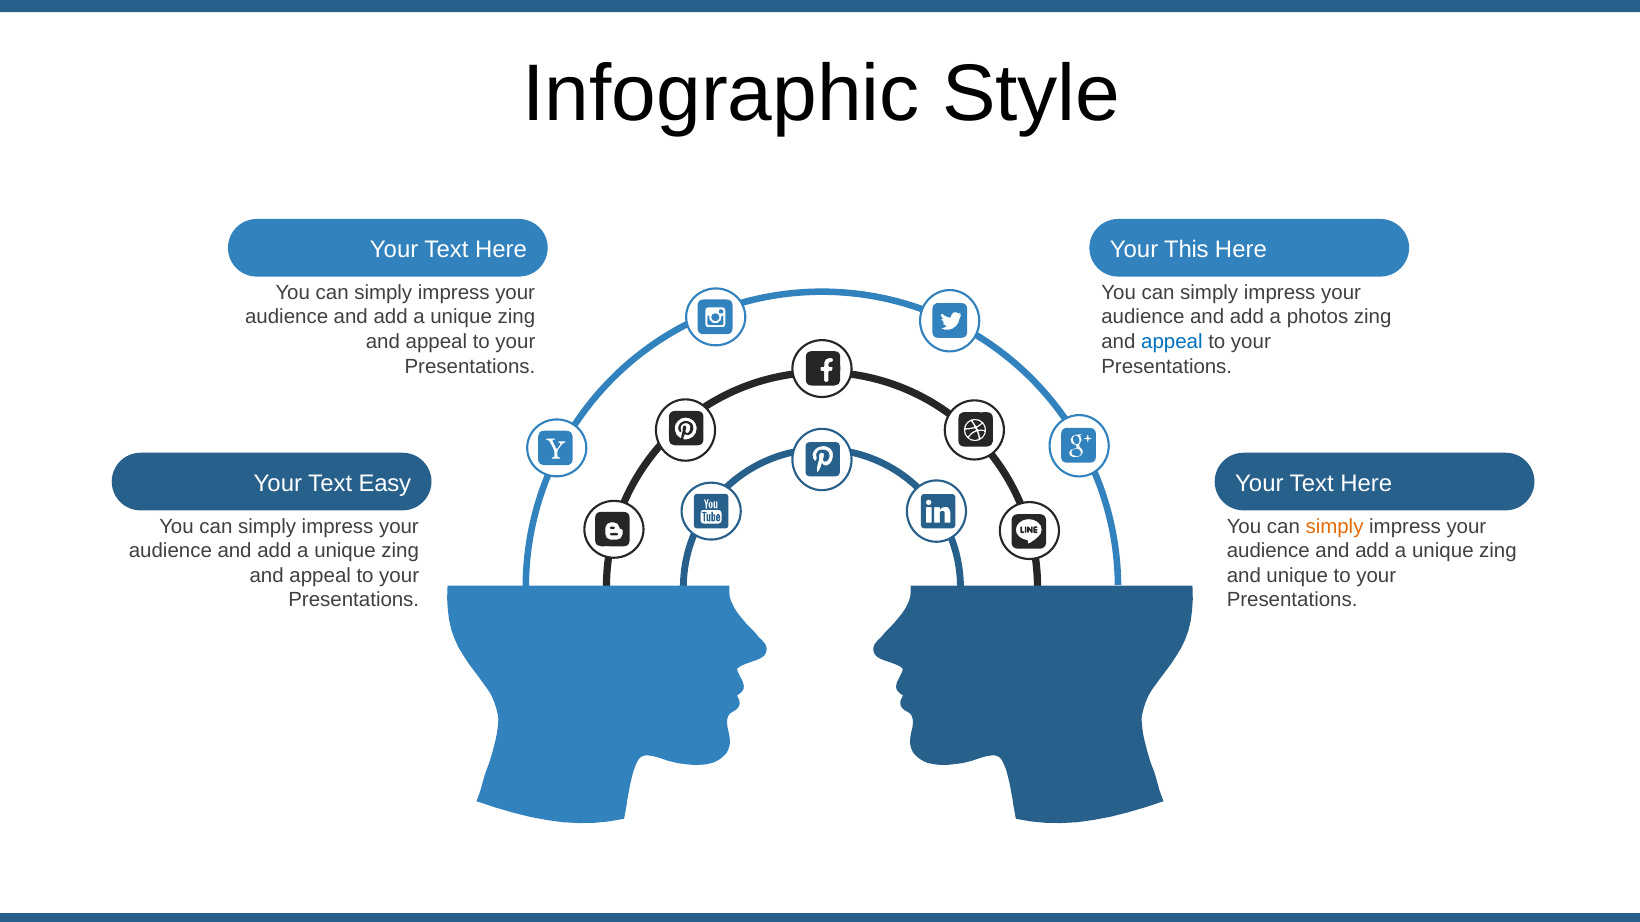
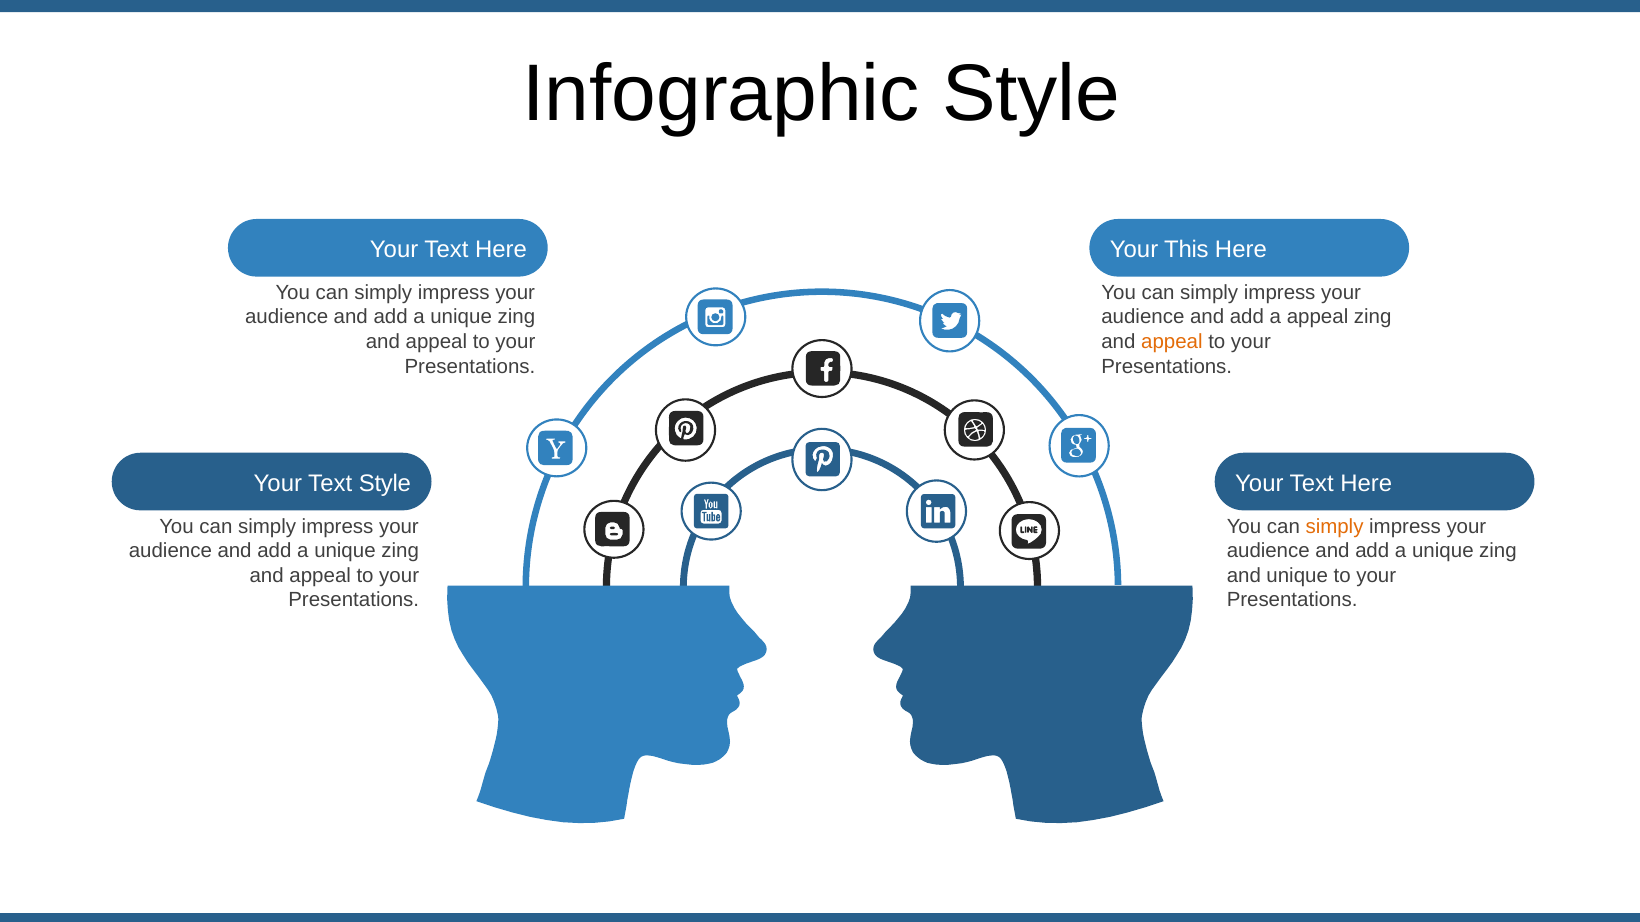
a photos: photos -> appeal
appeal at (1172, 342) colour: blue -> orange
Text Easy: Easy -> Style
